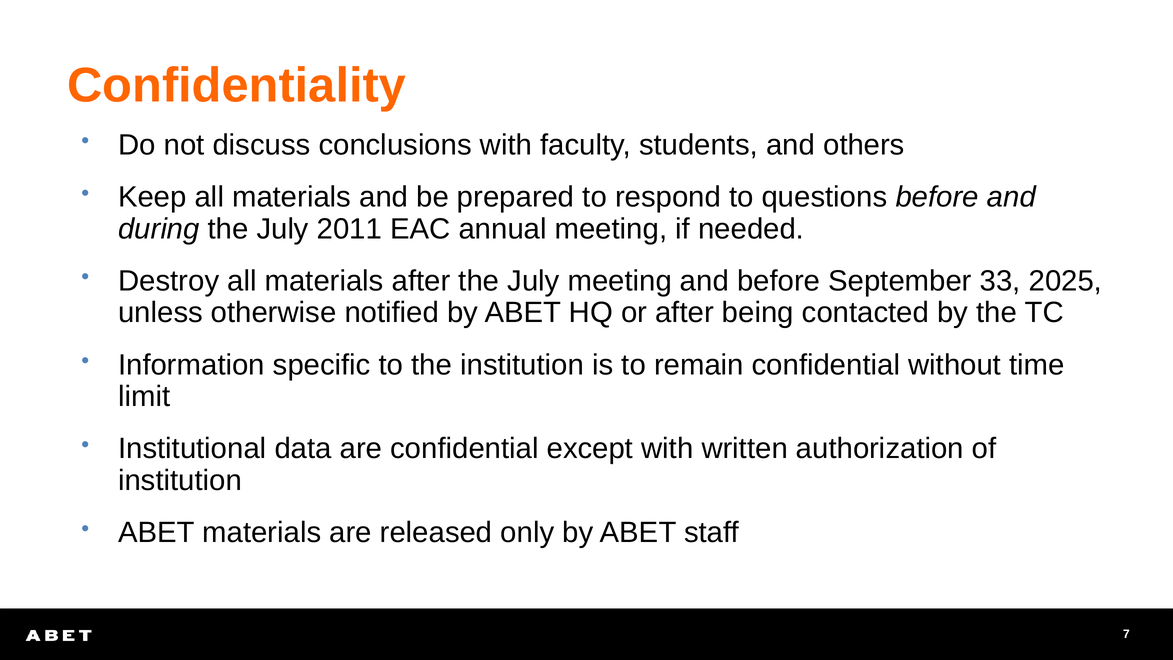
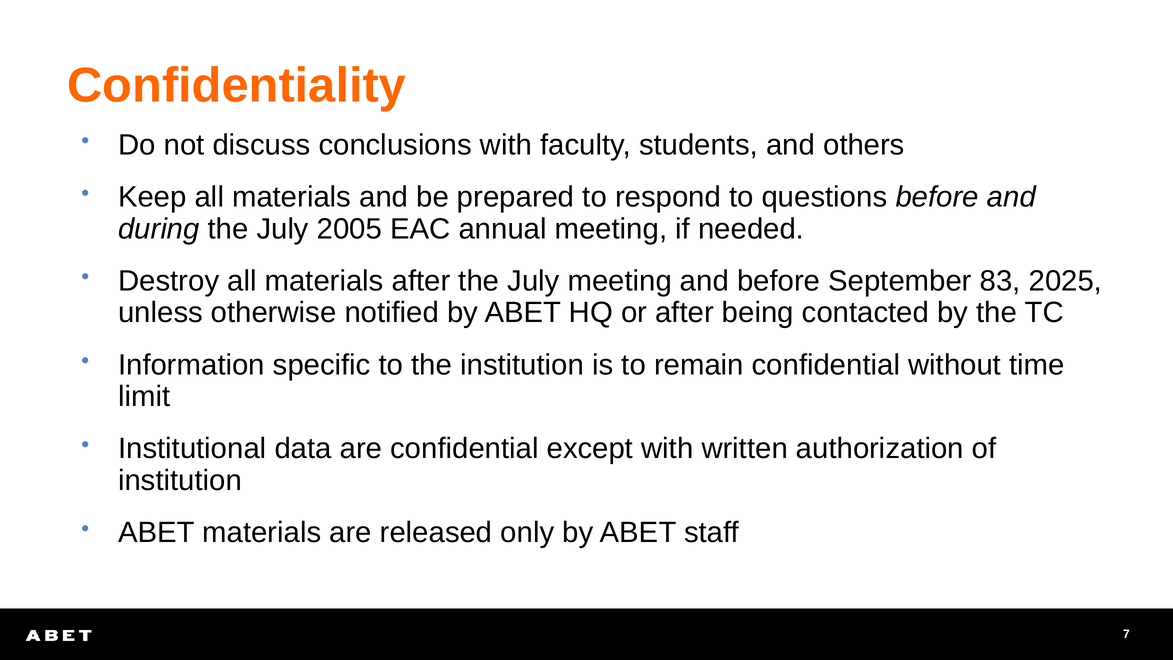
2011: 2011 -> 2005
33: 33 -> 83
